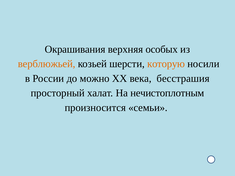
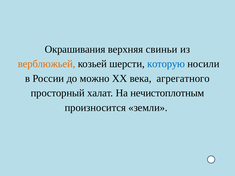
особых: особых -> свиньи
которую colour: orange -> blue
бесстрашия: бесстрашия -> агрегатного
семьи: семьи -> земли
